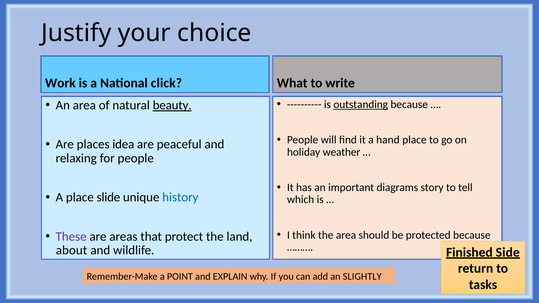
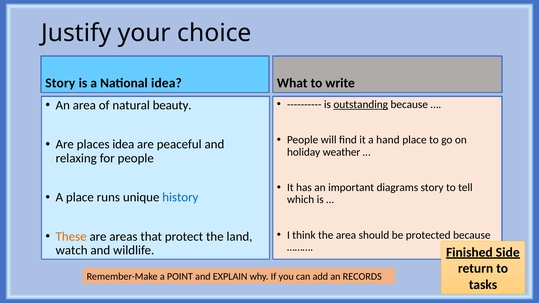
Work at (60, 83): Work -> Story
National click: click -> idea
beauty underline: present -> none
slide: slide -> runs
These colour: purple -> orange
about: about -> watch
SLIGHTLY: SLIGHTLY -> RECORDS
